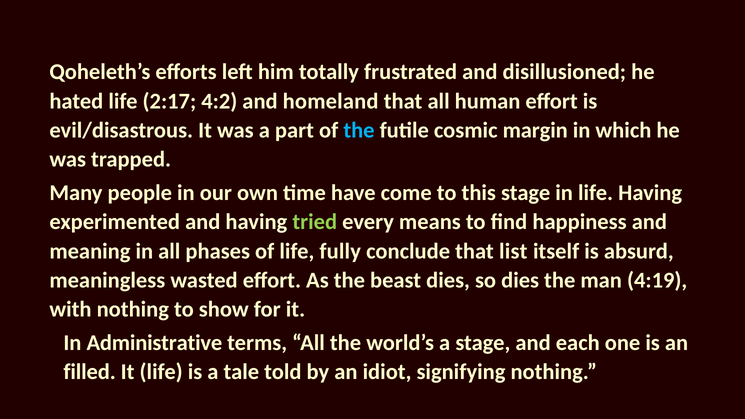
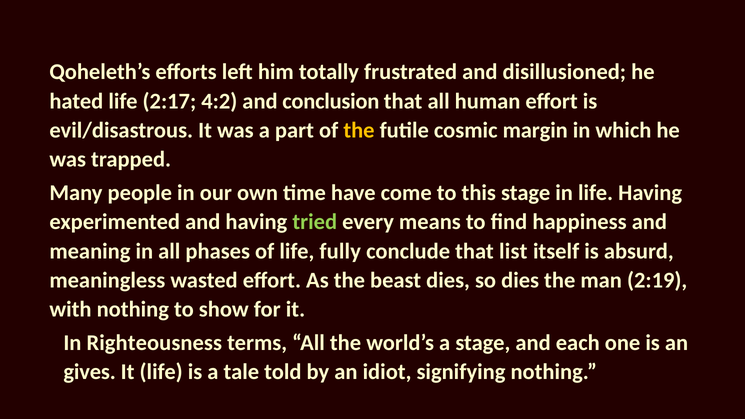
homeland: homeland -> conclusion
the at (359, 130) colour: light blue -> yellow
4:19: 4:19 -> 2:19
Administrative: Administrative -> Righteousness
filled: filled -> gives
